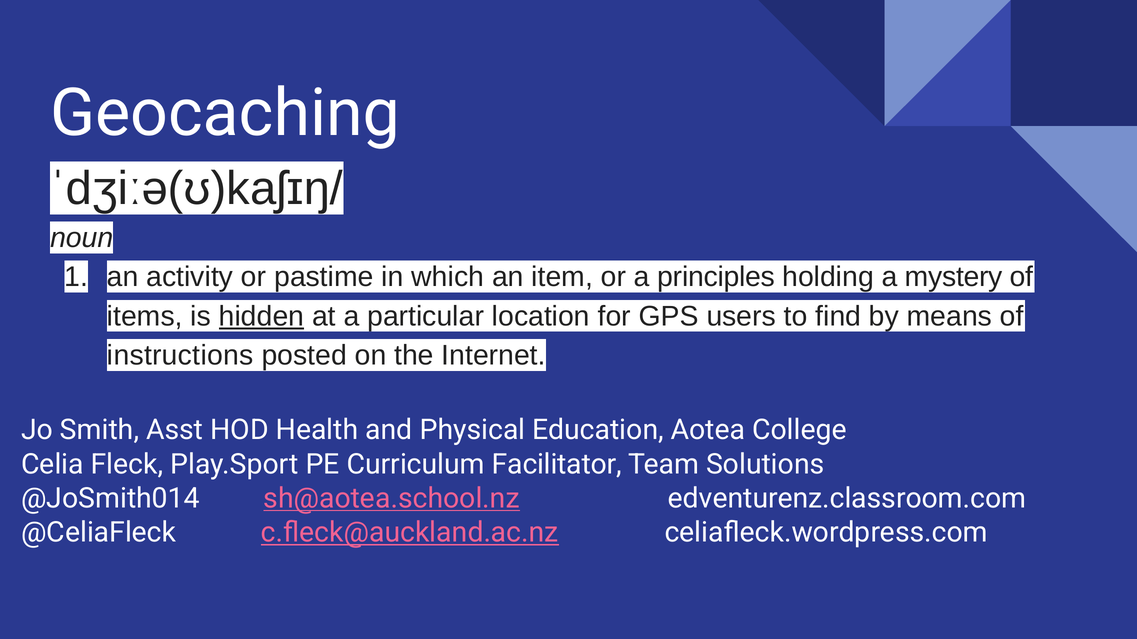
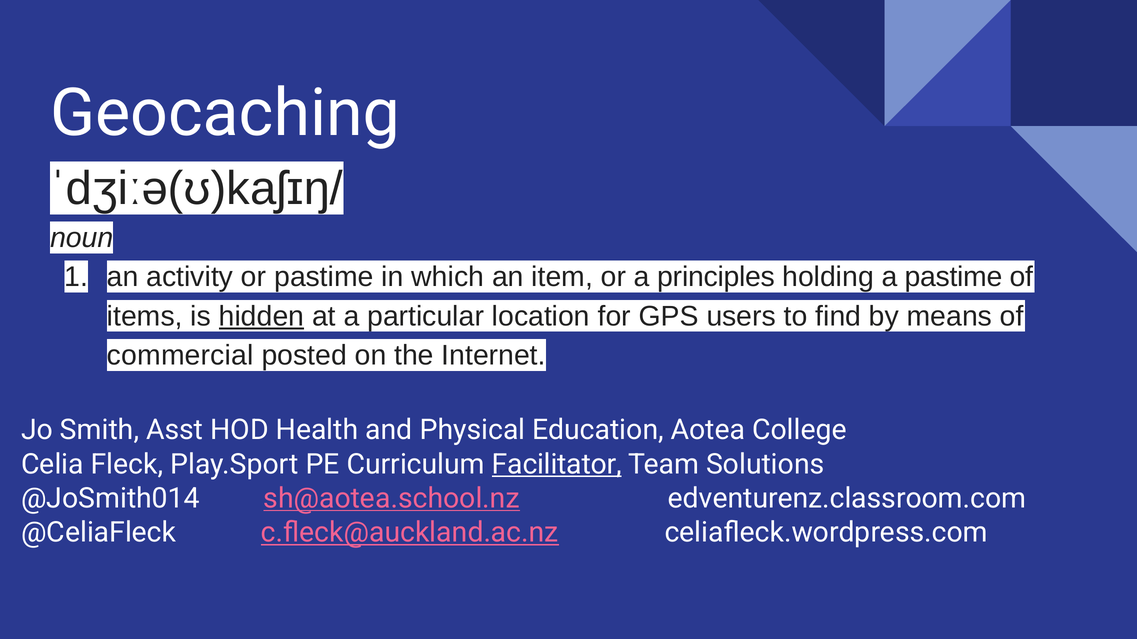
a mystery: mystery -> pastime
instructions: instructions -> commercial
Facilitator underline: none -> present
